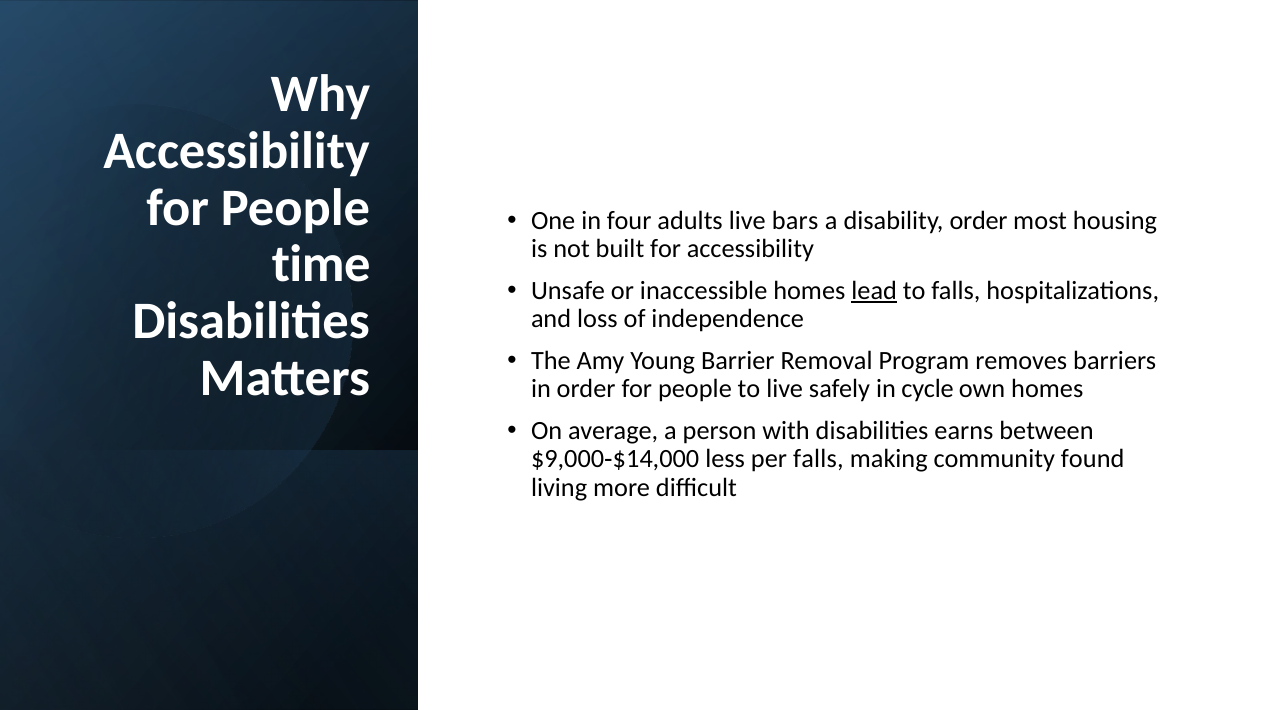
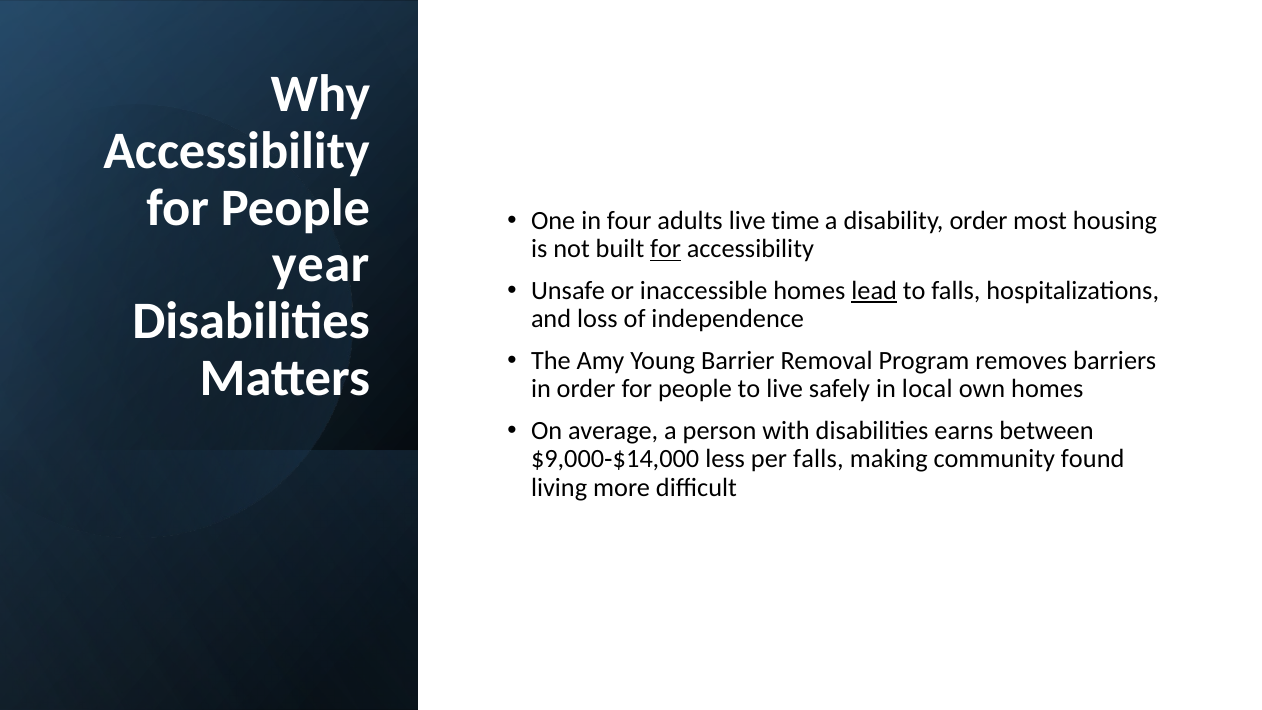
bars: bars -> time
for at (666, 249) underline: none -> present
time: time -> year
cycle: cycle -> local
